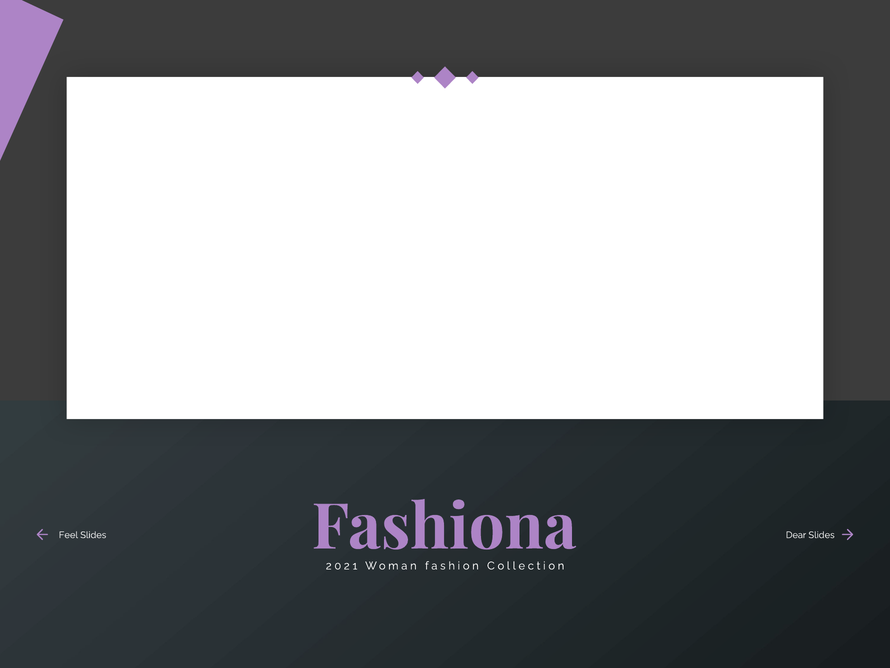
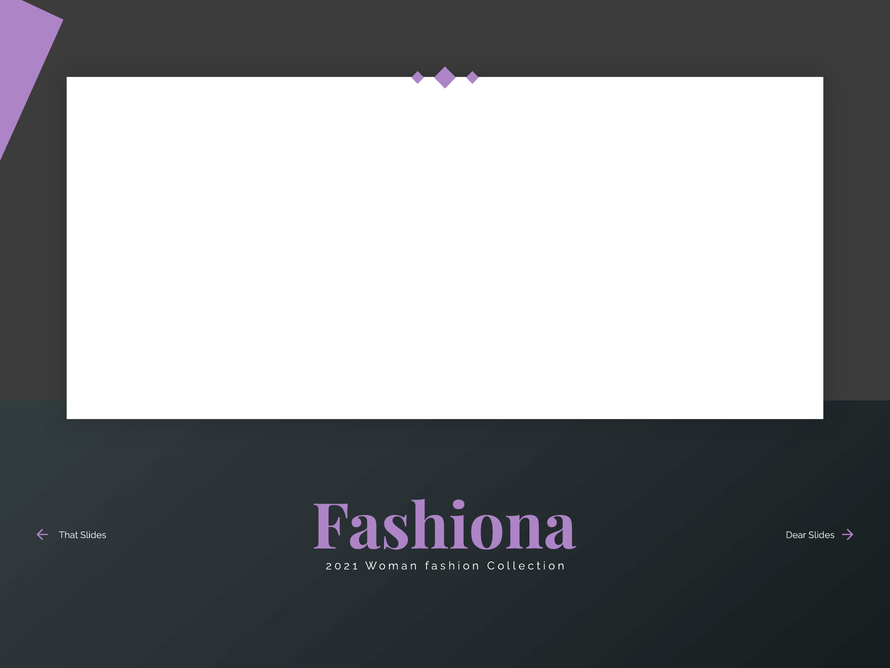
Feel: Feel -> That
